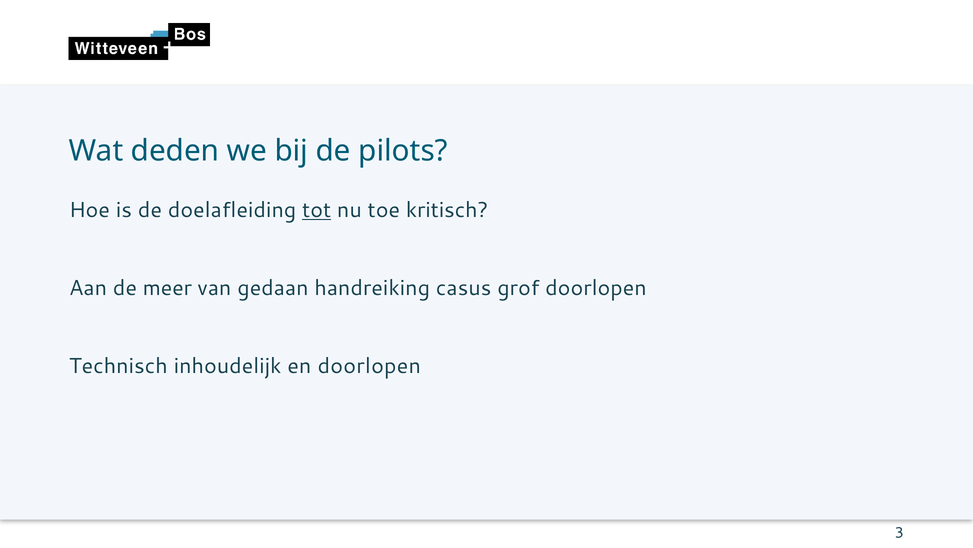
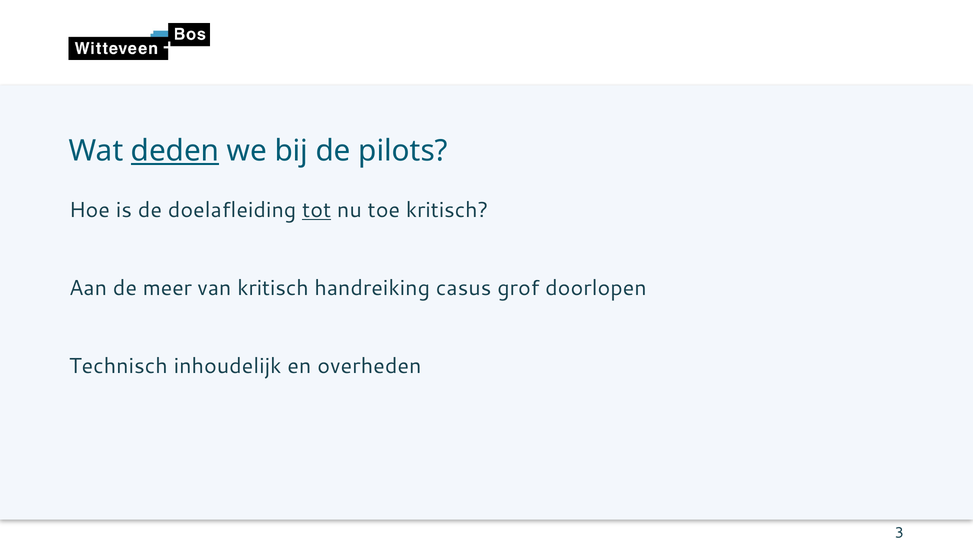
deden underline: none -> present
van gedaan: gedaan -> kritisch
en doorlopen: doorlopen -> overheden
